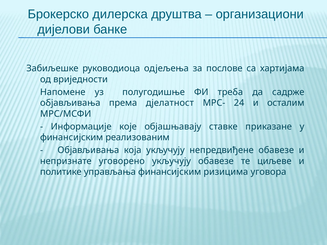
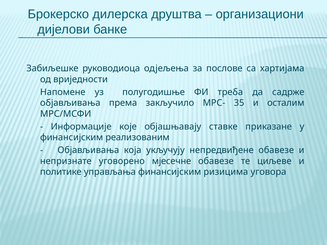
дјелатност: дјелатност -> закључило
24: 24 -> 35
уговорено укључују: укључују -> мјесечне
